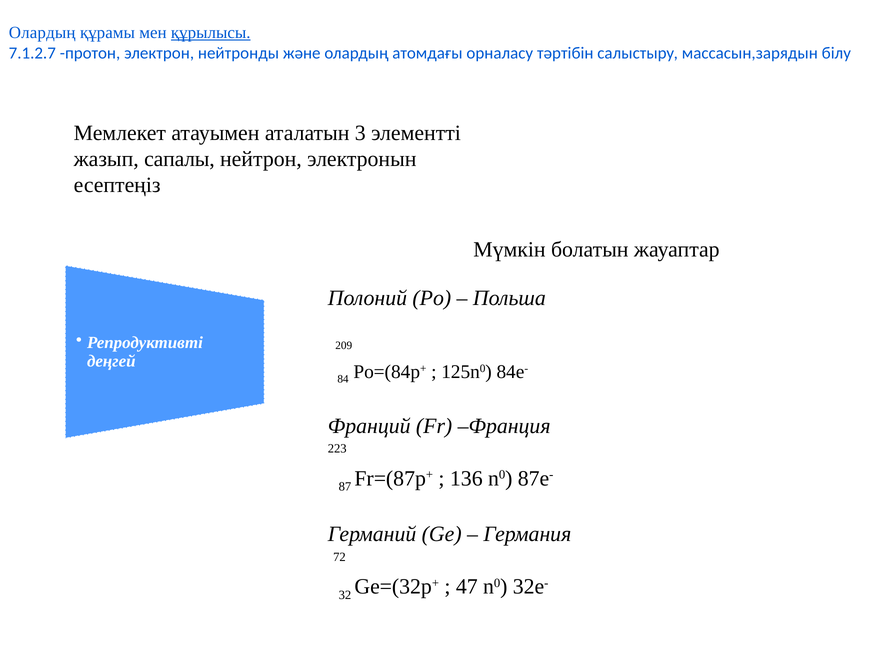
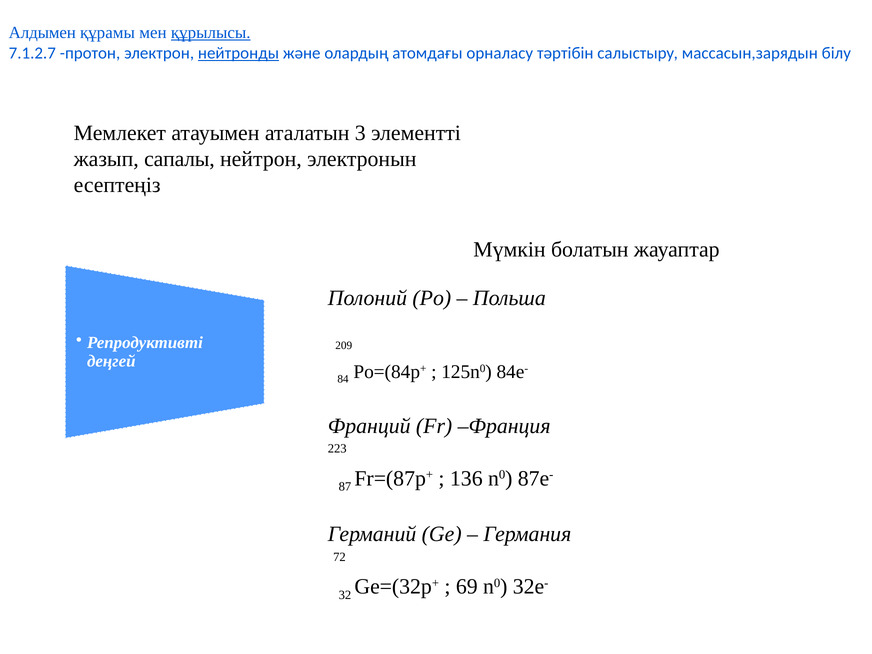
Олардың at (42, 33): Олардың -> Алдымен
нейтронды underline: none -> present
47: 47 -> 69
